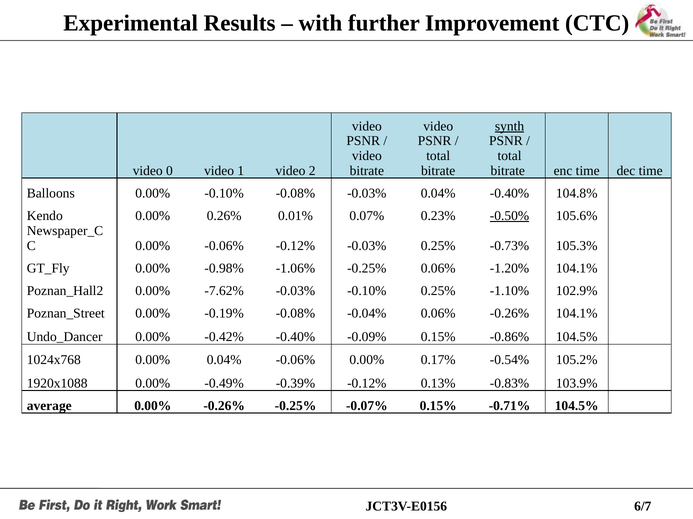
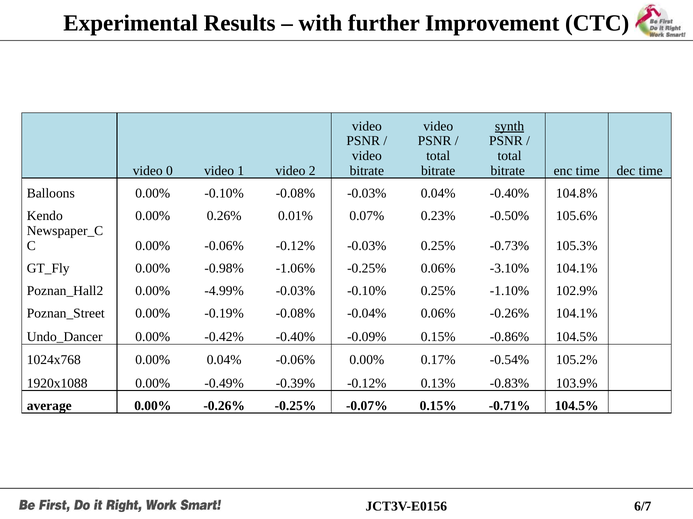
-0.50% underline: present -> none
-1.20%: -1.20% -> -3.10%
-7.62%: -7.62% -> -4.99%
